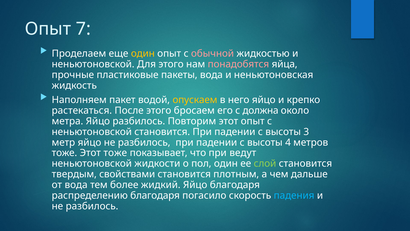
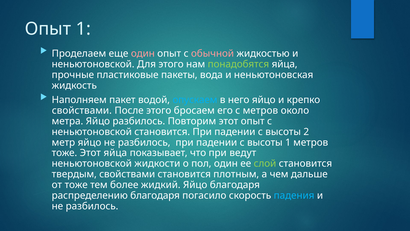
Опыт 7: 7 -> 1
один at (143, 54) colour: yellow -> pink
понадобятся colour: pink -> light green
опускаем colour: yellow -> light blue
растекаться at (82, 110): растекаться -> свойствами
с должна: должна -> метров
3: 3 -> 2
высоты 4: 4 -> 1
Этот тоже: тоже -> яйца
от вода: вода -> тоже
